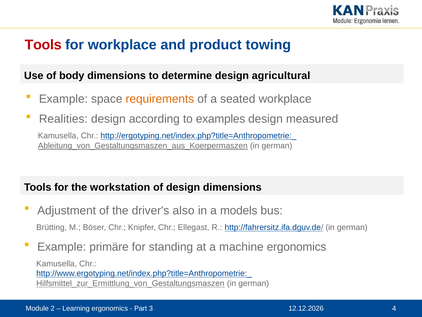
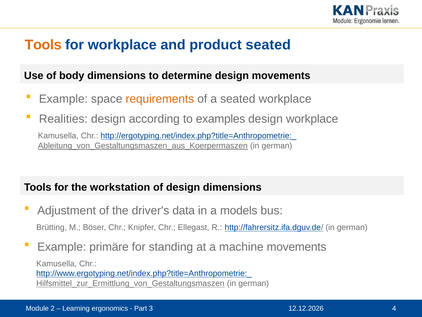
Tools at (43, 45) colour: red -> orange
product towing: towing -> seated
design agricultural: agricultural -> movements
design measured: measured -> workplace
also: also -> data
machine ergonomics: ergonomics -> movements
